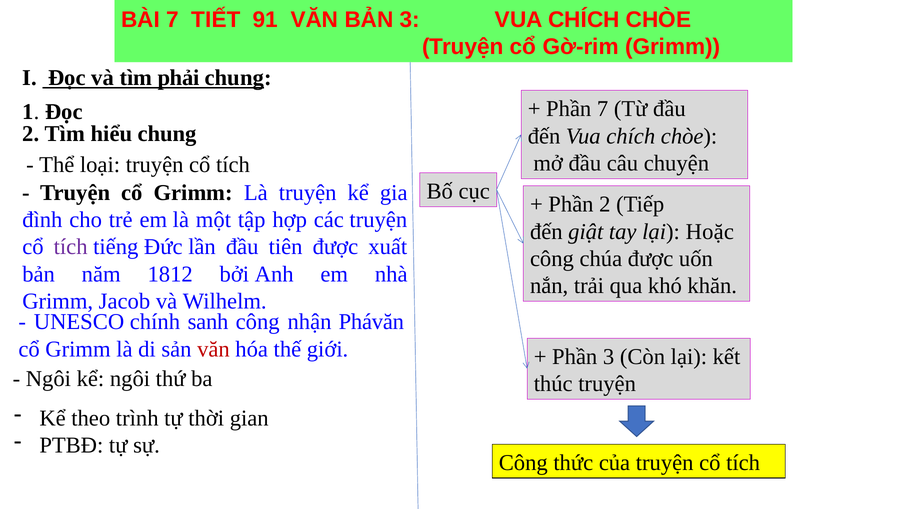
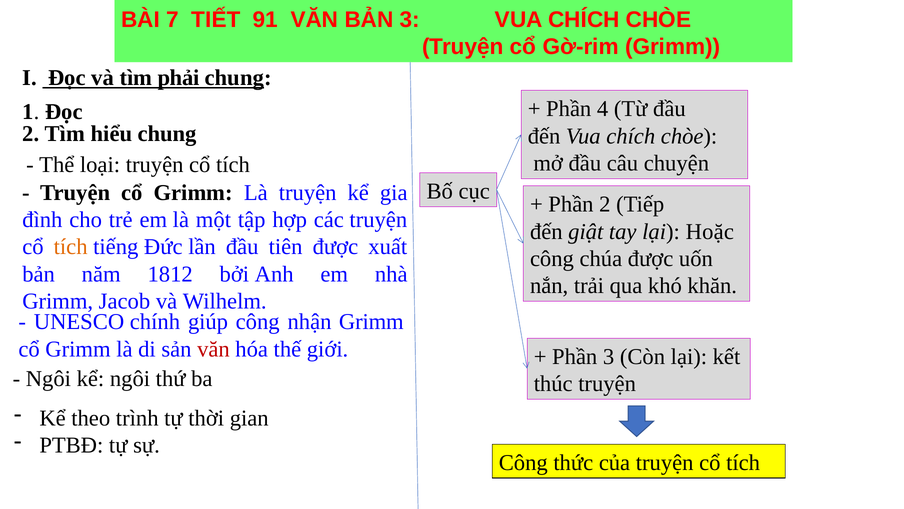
Phần 7: 7 -> 4
tích at (71, 247) colour: purple -> orange
sanh: sanh -> giúp
nhận Phávăn: Phávăn -> Grimm
